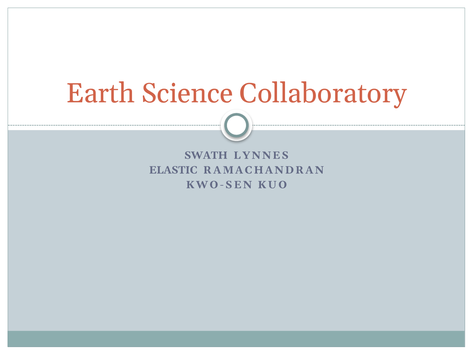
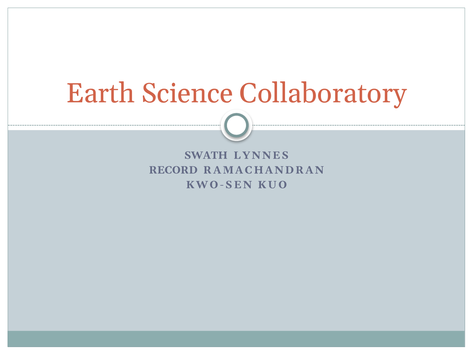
ELASTIC: ELASTIC -> RECORD
